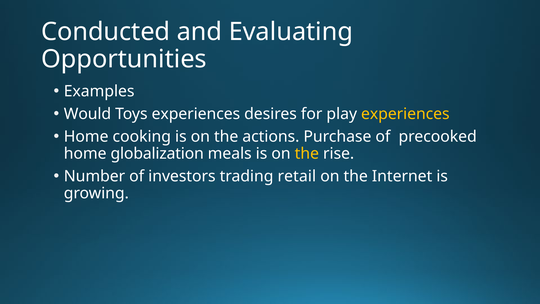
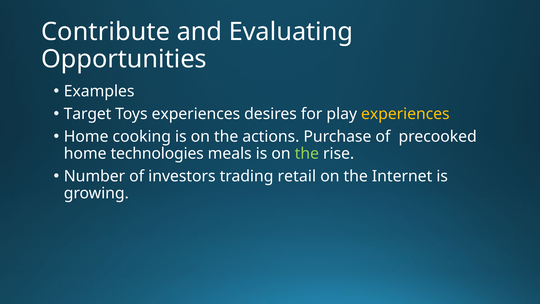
Conducted: Conducted -> Contribute
Would: Would -> Target
globalization: globalization -> technologies
the at (307, 154) colour: yellow -> light green
